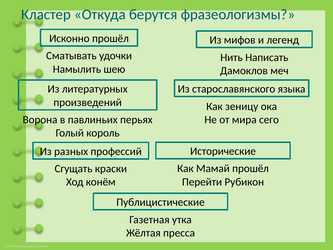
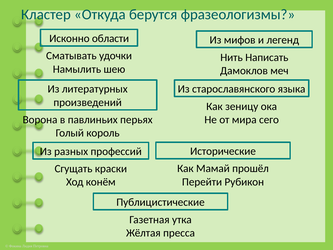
Исконно прошёл: прошёл -> области
